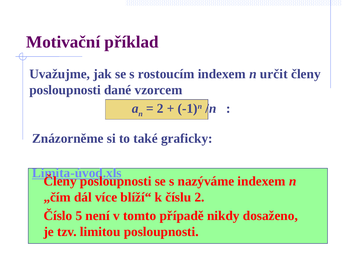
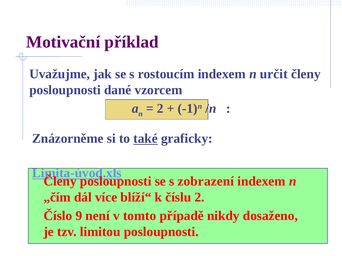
také underline: none -> present
nazýváme: nazýváme -> zobrazení
5: 5 -> 9
